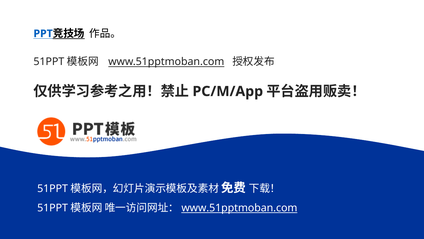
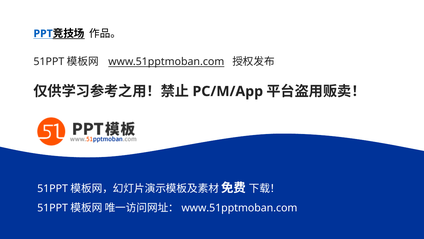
www.51pptmoban.com at (239, 208) underline: present -> none
